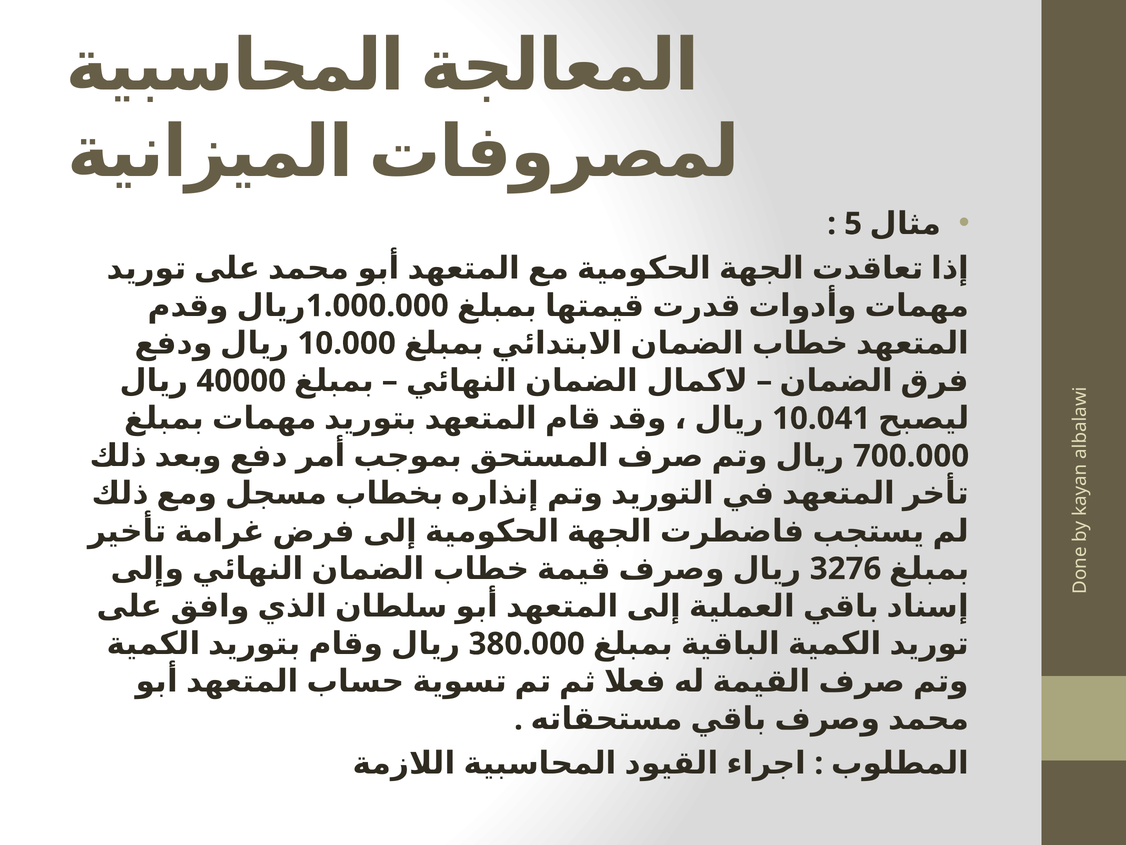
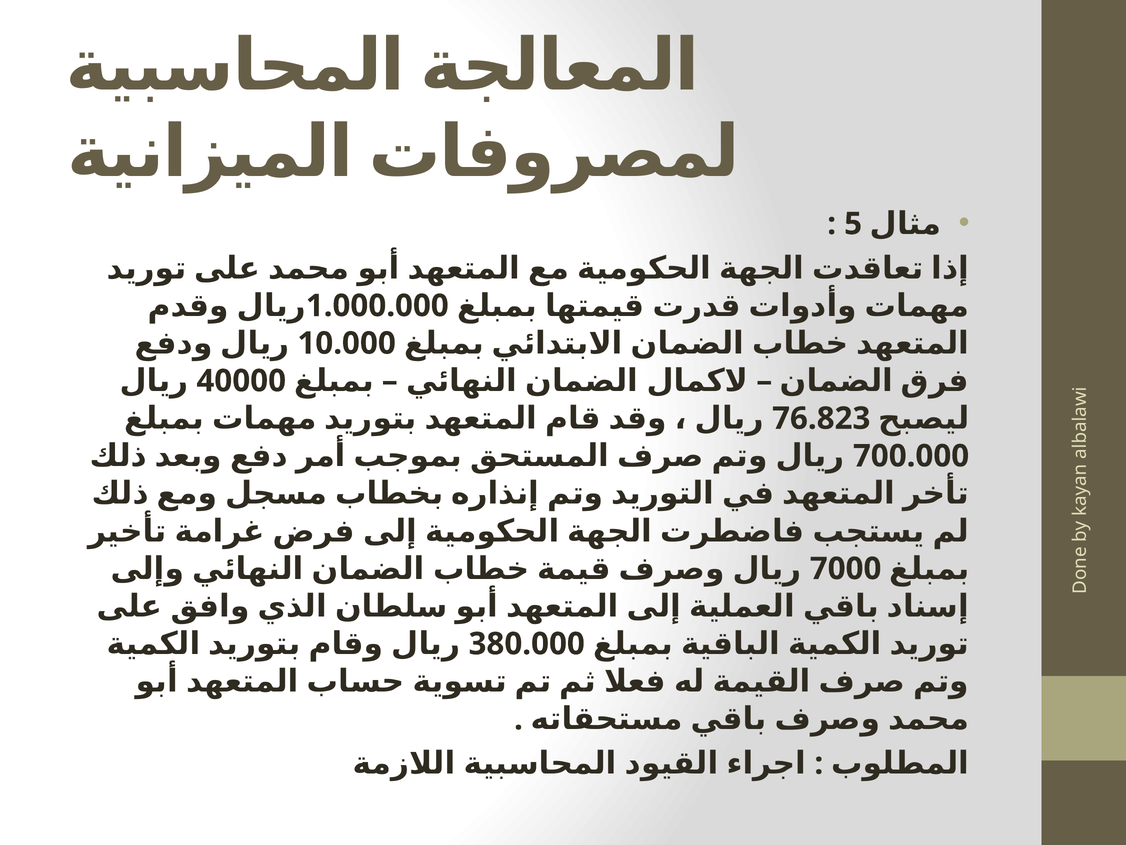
10.041: 10.041 -> 76.823
3276: 3276 -> 7000
